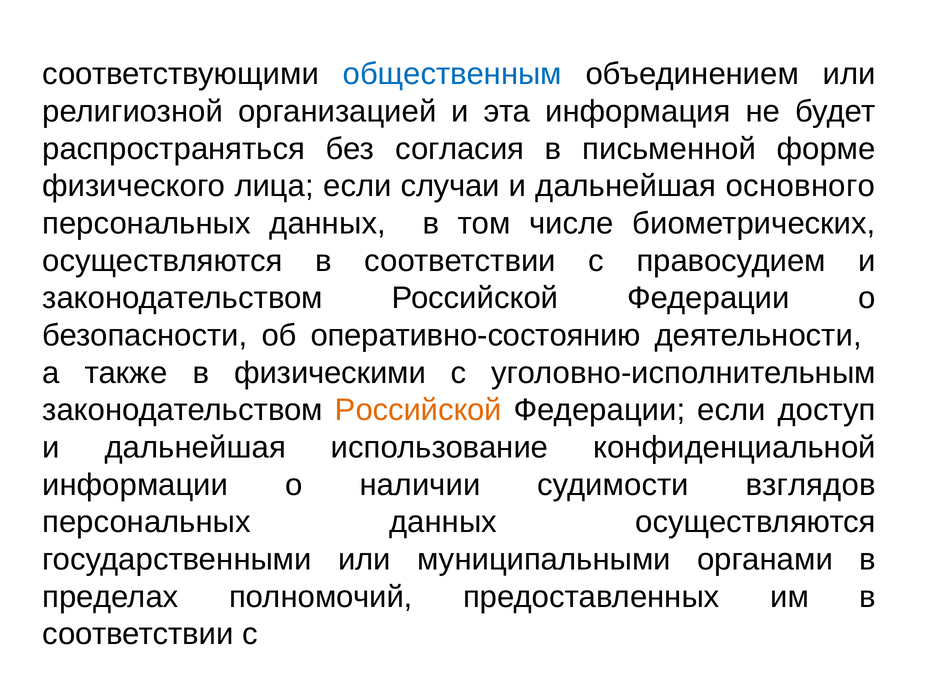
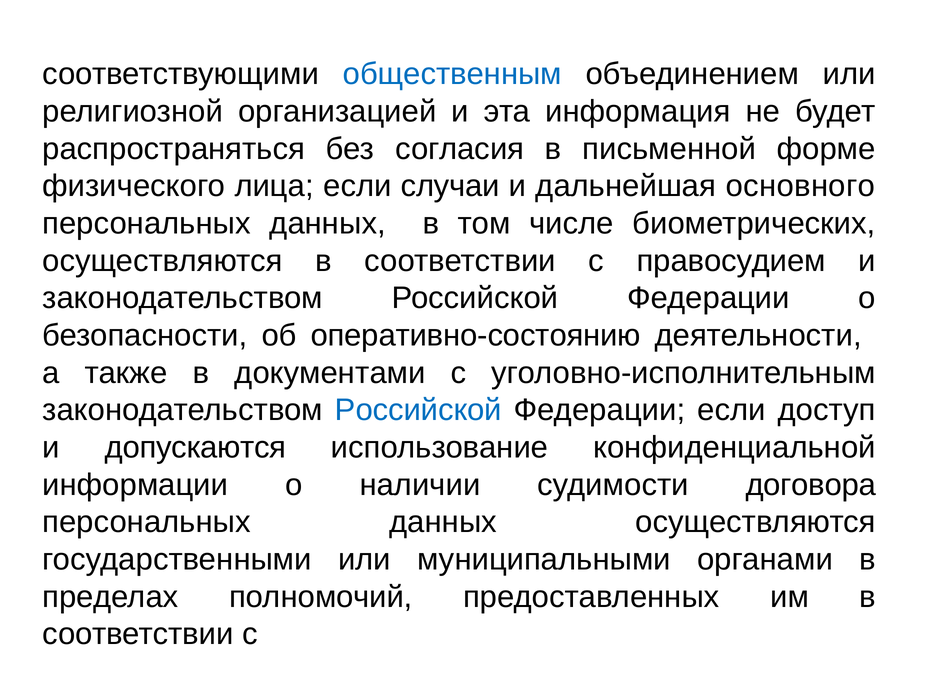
физическими: физическими -> документами
Российской at (418, 410) colour: orange -> blue
дальнейшая at (195, 447): дальнейшая -> допускаются
взглядов: взглядов -> договора
